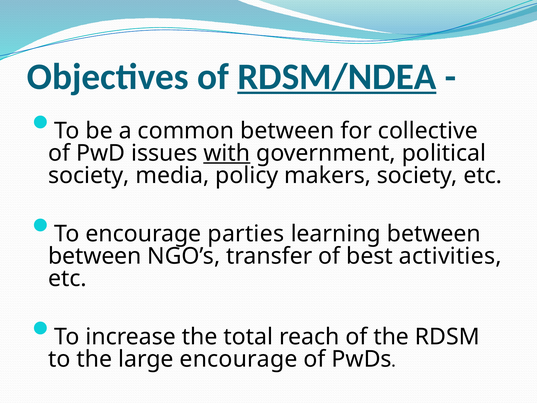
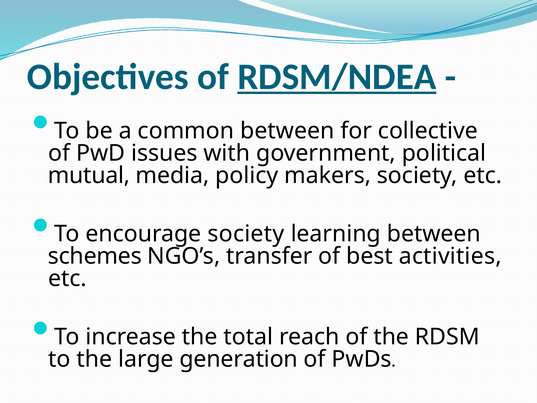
with underline: present -> none
society at (89, 175): society -> mutual
encourage parties: parties -> society
between at (95, 256): between -> schemes
large encourage: encourage -> generation
